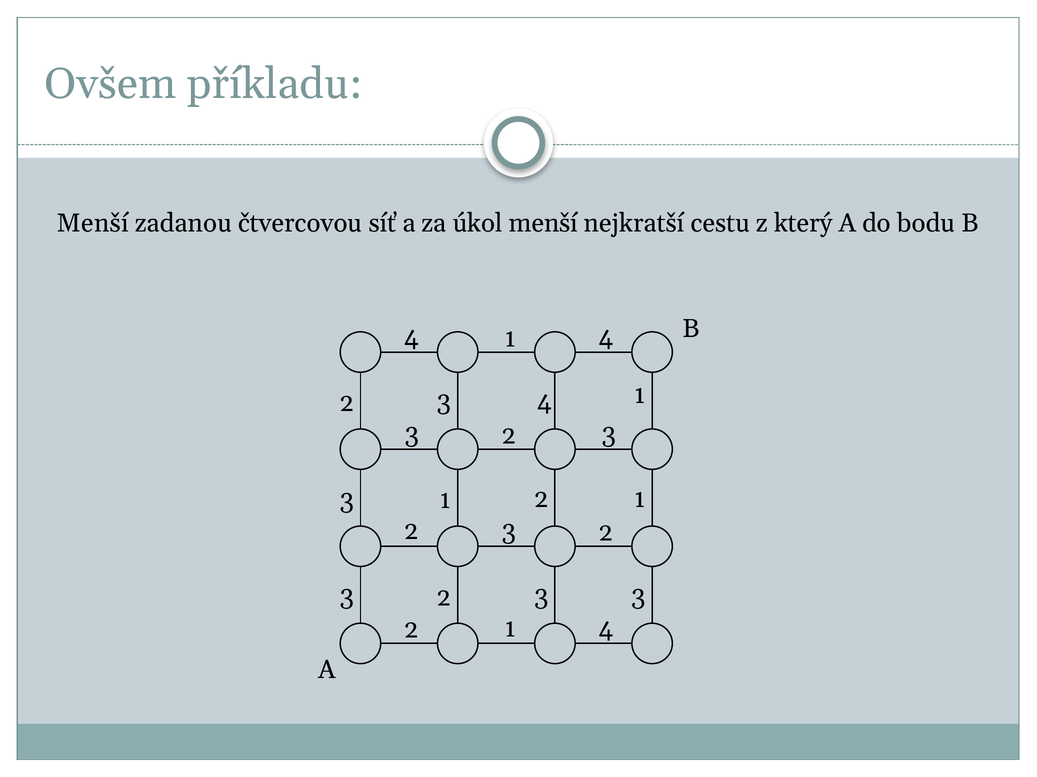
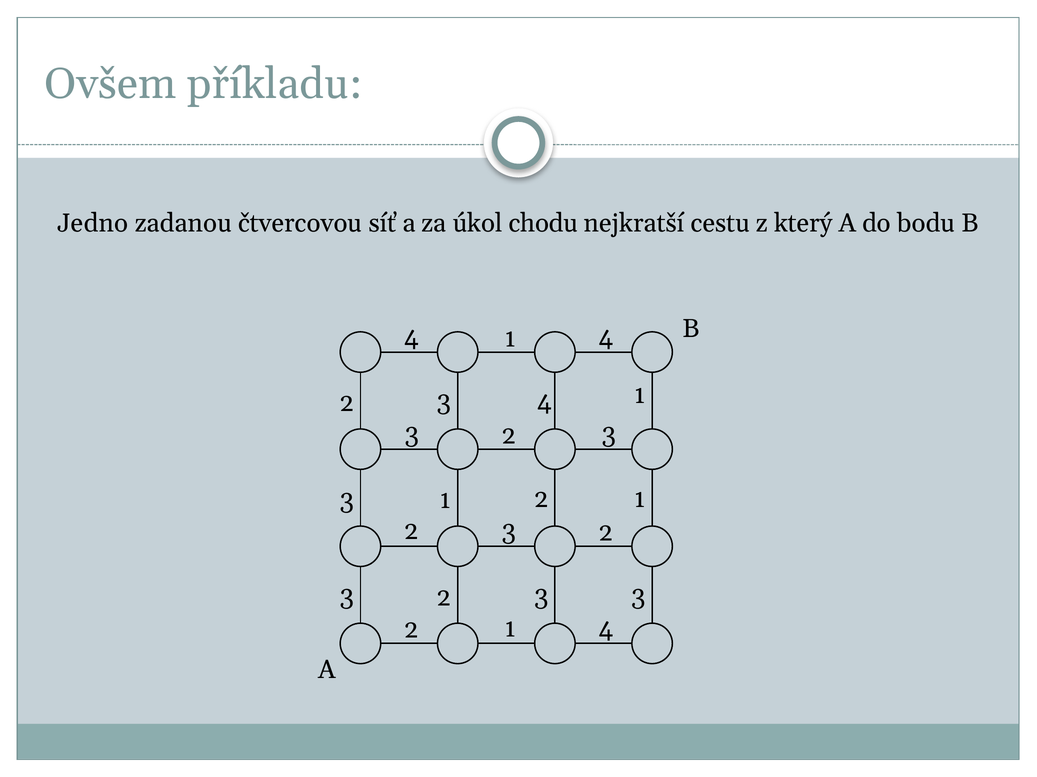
Menší at (93, 224): Menší -> Jedno
úkol menší: menší -> chodu
